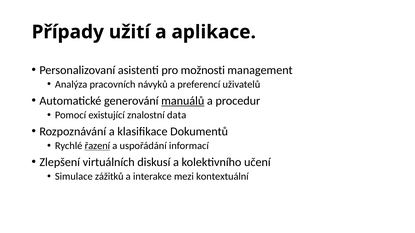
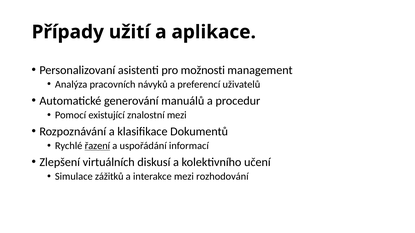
manuálů underline: present -> none
znalostní data: data -> mezi
kontextuální: kontextuální -> rozhodování
